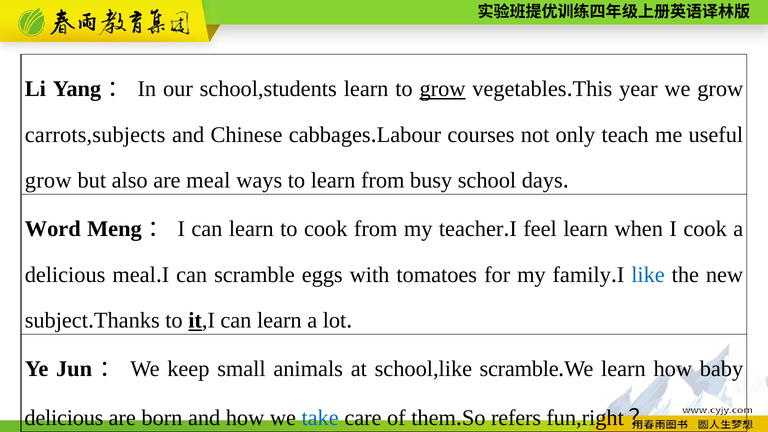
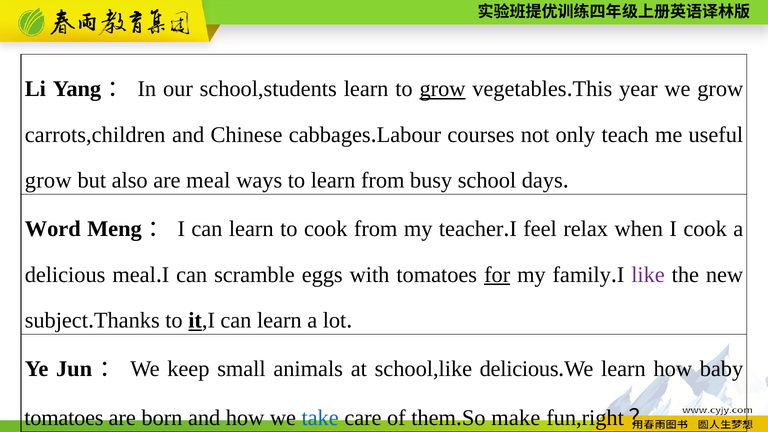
carrots,subjects: carrots,subjects -> carrots,children
feel learn: learn -> relax
for underline: none -> present
like colour: blue -> purple
school,like scramble: scramble -> delicious
delicious at (64, 418): delicious -> tomatoes
refers: refers -> make
